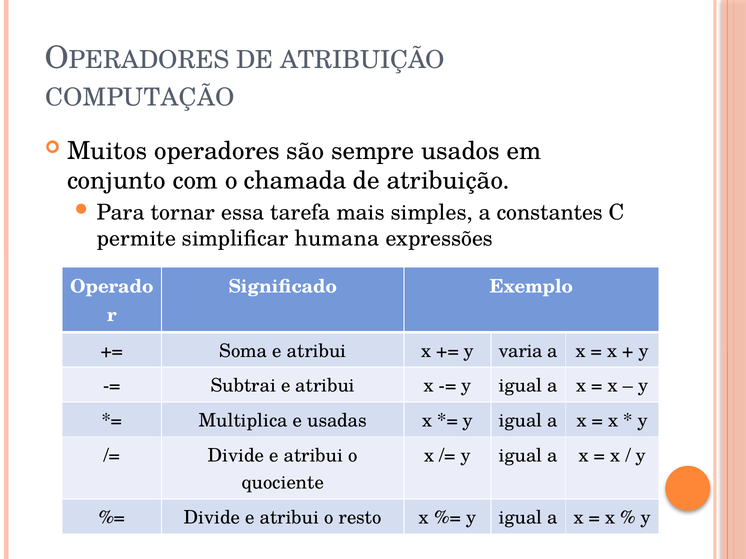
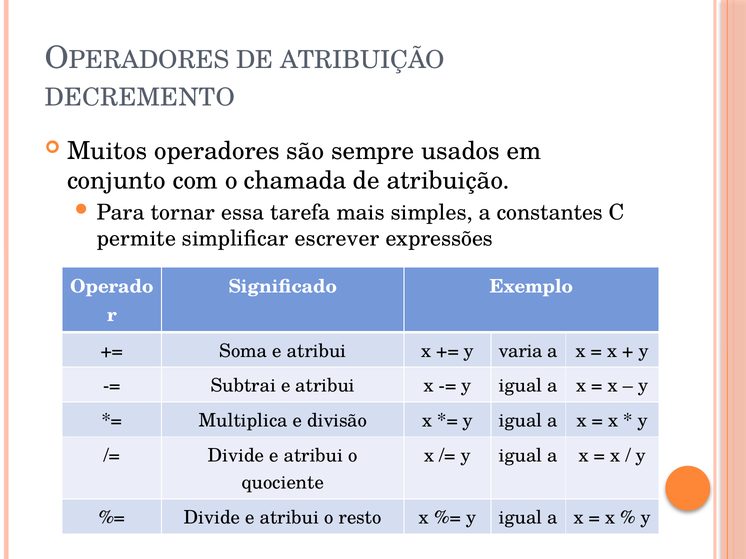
COMPUTAÇÃO: COMPUTAÇÃO -> DECREMENTO
humana: humana -> escrever
usadas: usadas -> divisão
